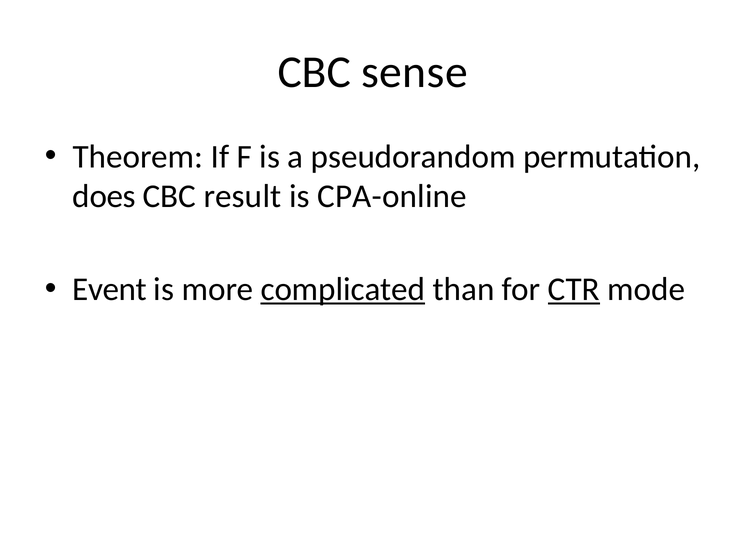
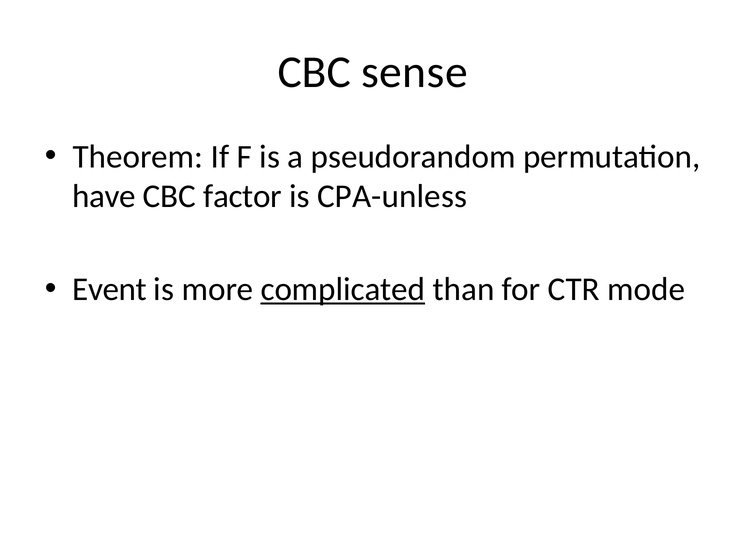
does: does -> have
result: result -> factor
CPA-online: CPA-online -> CPA-unless
CTR underline: present -> none
